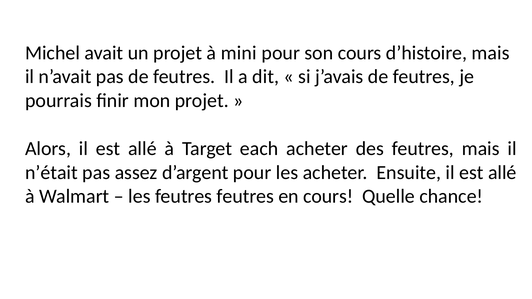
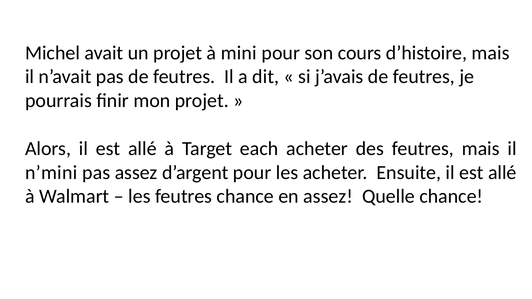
n’était: n’était -> n’mini
feutres feutres: feutres -> chance
en cours: cours -> assez
